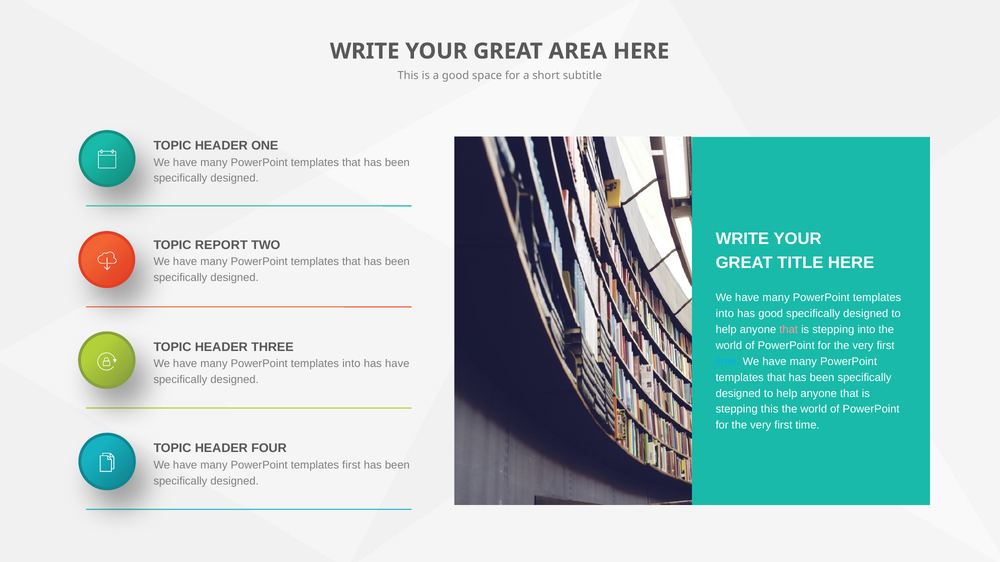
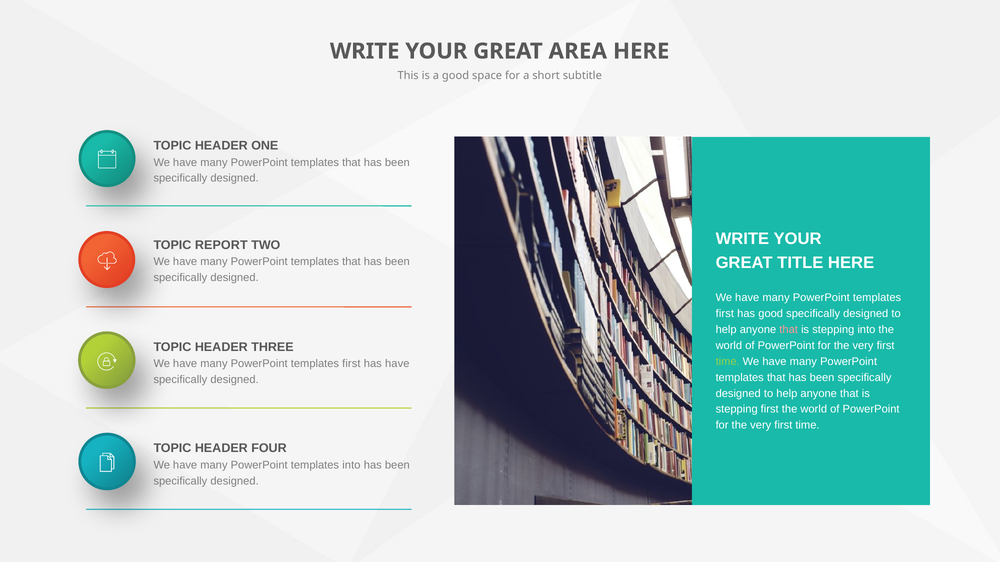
into at (725, 314): into -> first
time at (728, 362) colour: light blue -> light green
into at (351, 364): into -> first
stepping this: this -> first
templates first: first -> into
